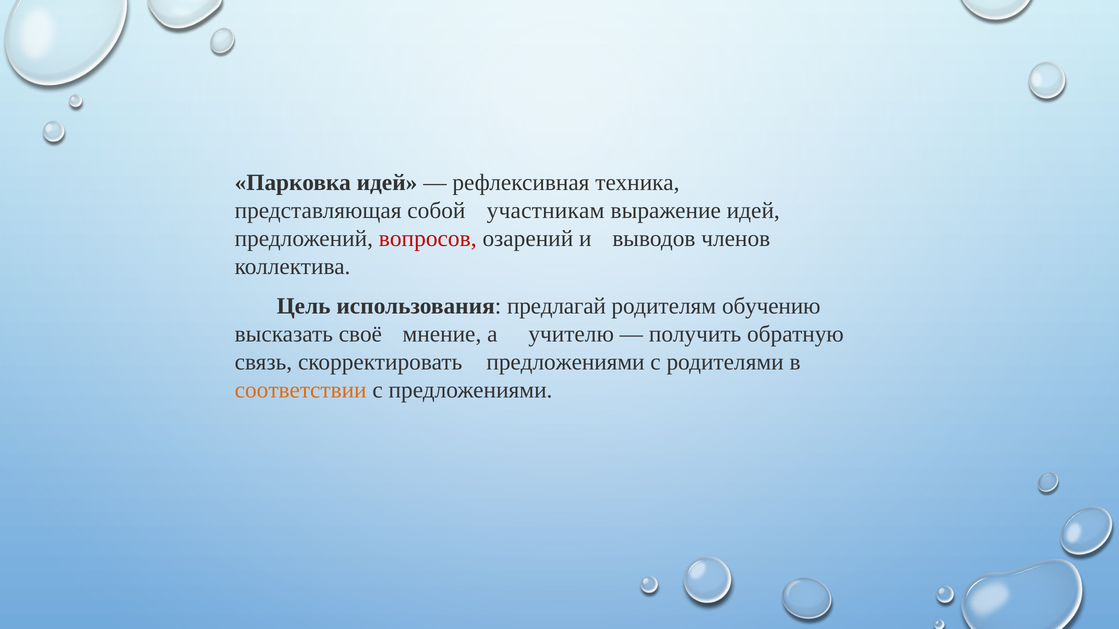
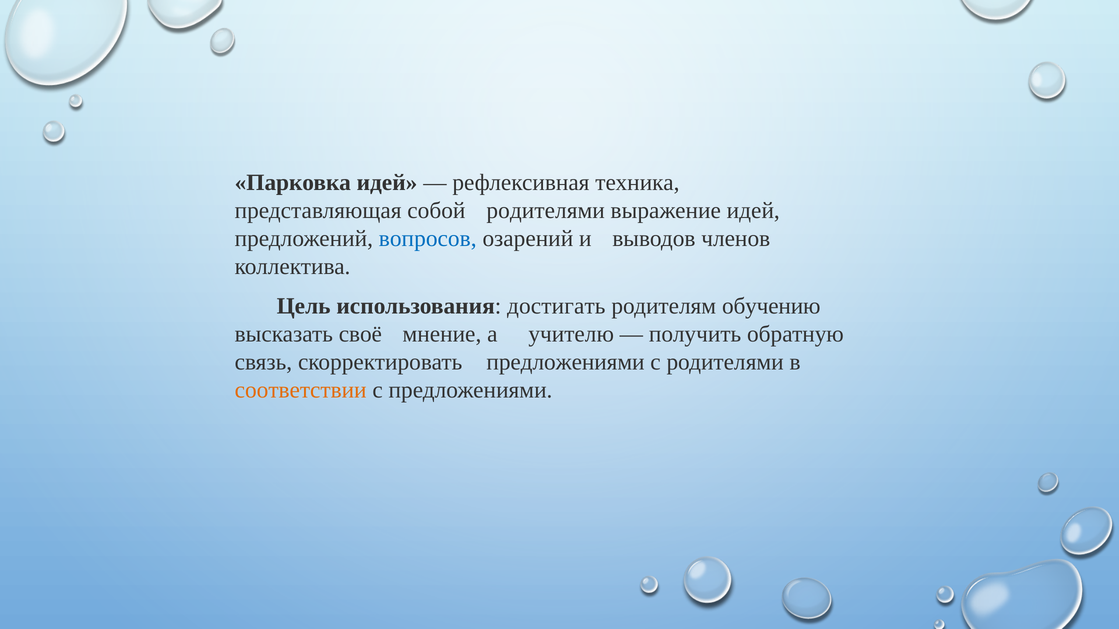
собой участникам: участникам -> родителями
вопросов colour: red -> blue
предлагай: предлагай -> достигать
